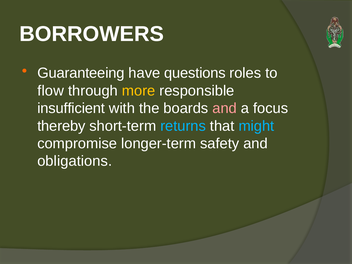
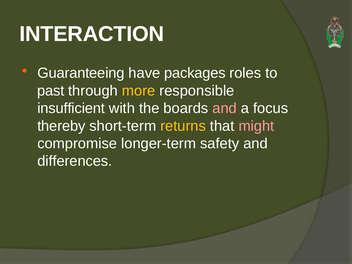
BORROWERS: BORROWERS -> INTERACTION
questions: questions -> packages
flow: flow -> past
returns colour: light blue -> yellow
might colour: light blue -> pink
obligations: obligations -> differences
